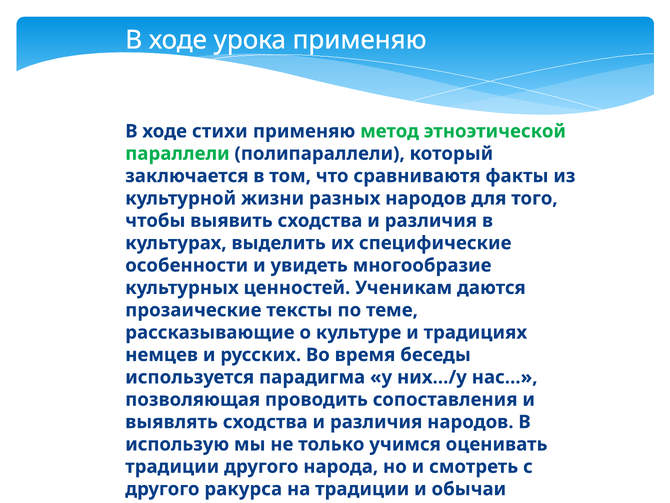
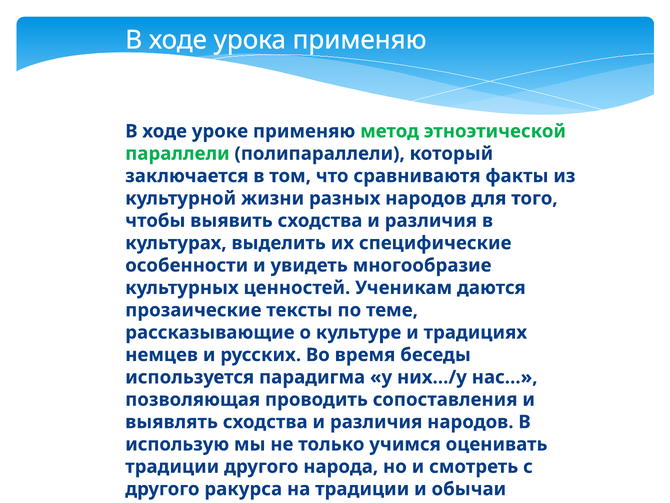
стихи: стихи -> уроке
